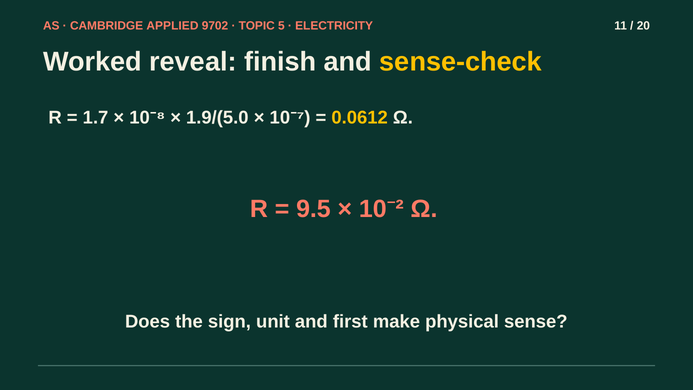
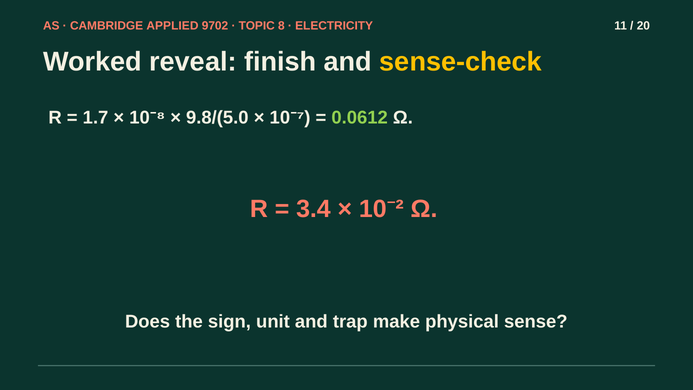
5: 5 -> 8
1.9/(5.0: 1.9/(5.0 -> 9.8/(5.0
0.0612 colour: yellow -> light green
9.5: 9.5 -> 3.4
first: first -> trap
